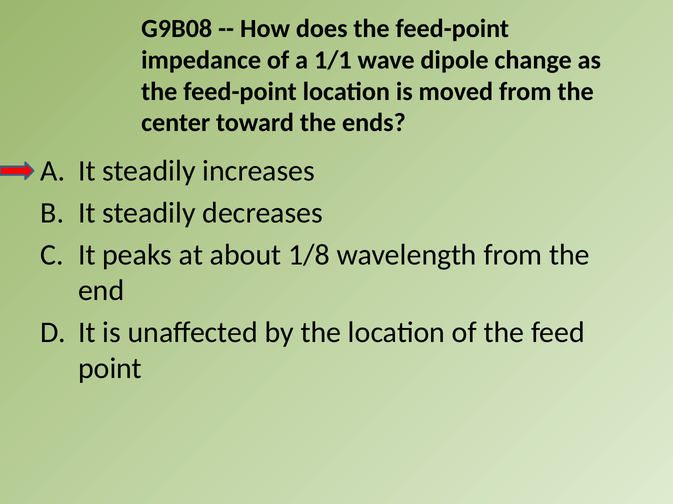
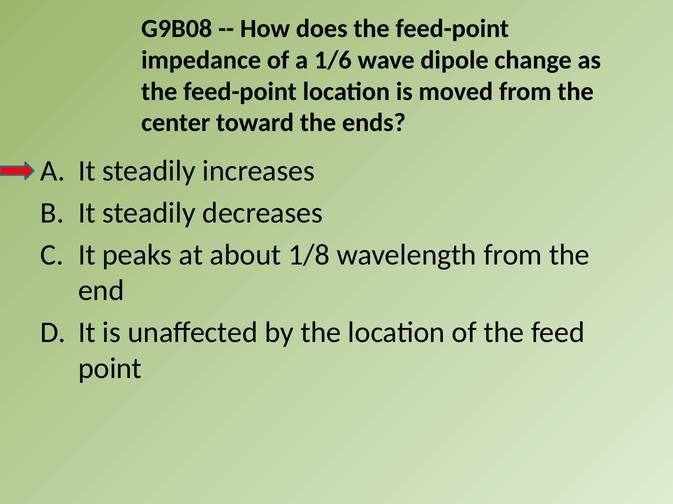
1/1: 1/1 -> 1/6
